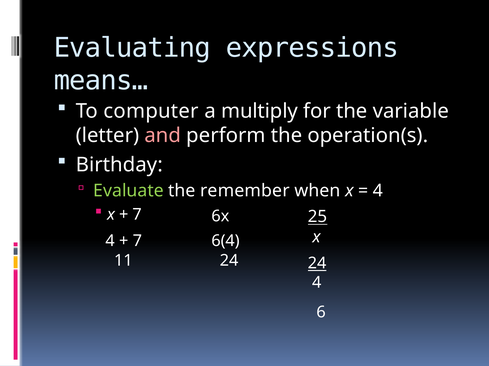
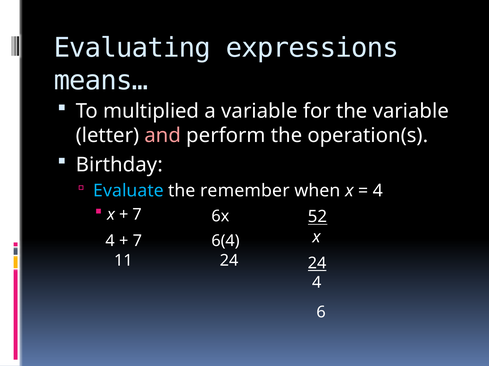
computer: computer -> multiplied
a multiply: multiply -> variable
Evaluate colour: light green -> light blue
25: 25 -> 52
